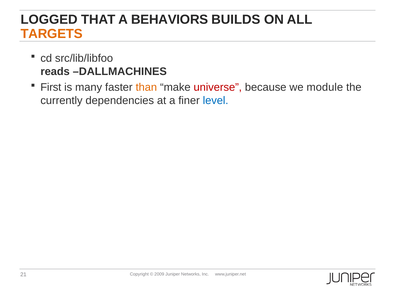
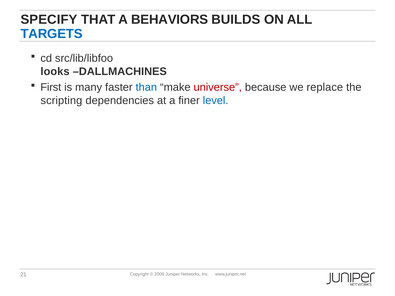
LOGGED: LOGGED -> SPECIFY
TARGETS colour: orange -> blue
reads: reads -> looks
than colour: orange -> blue
module: module -> replace
currently: currently -> scripting
